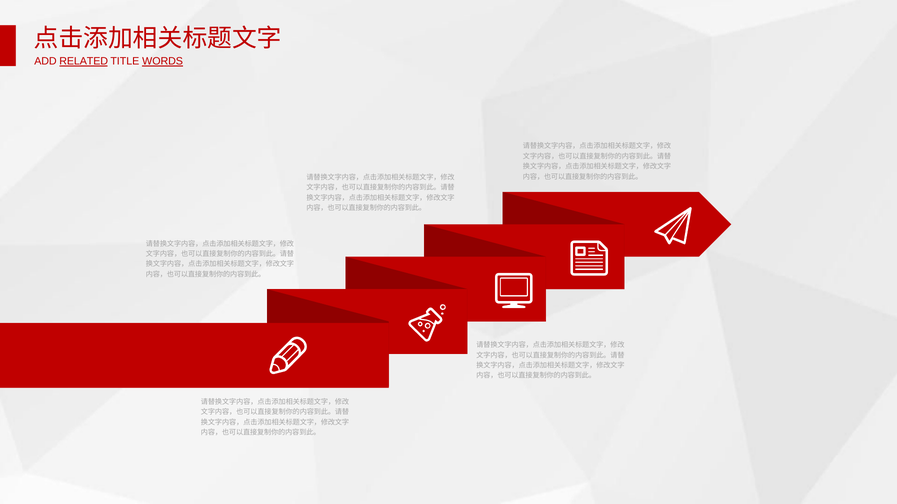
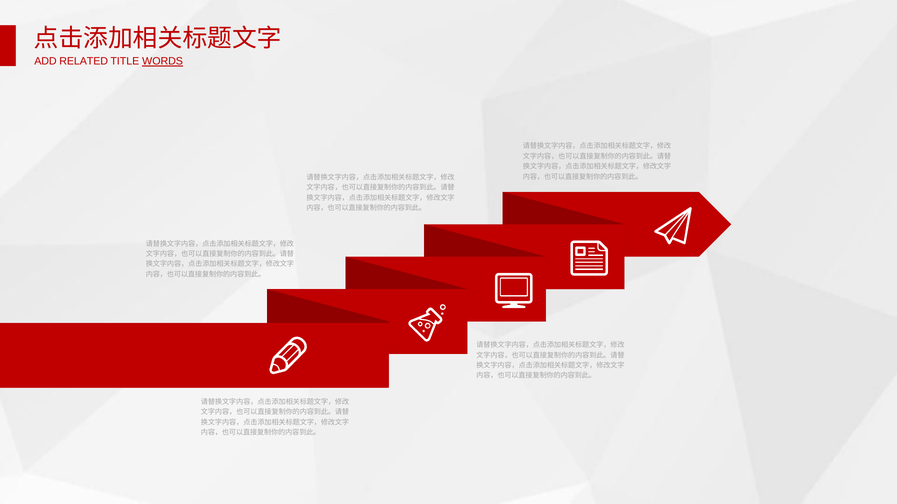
RELATED underline: present -> none
